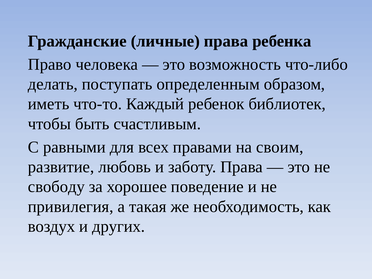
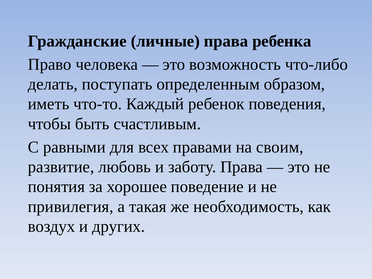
библиотек: библиотек -> поведения
свободу: свободу -> понятия
